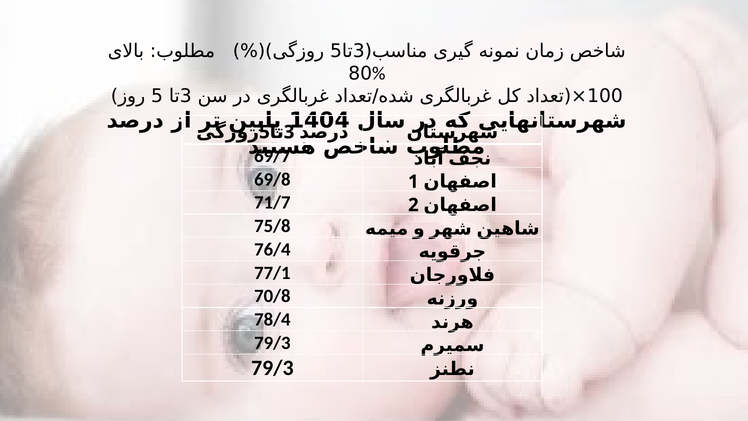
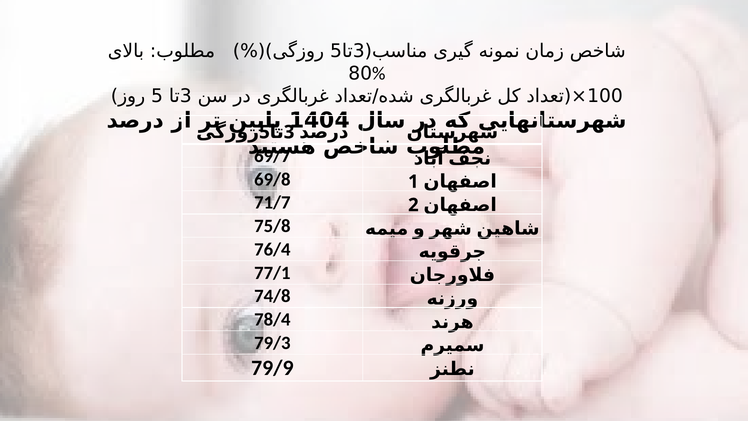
70/8: 70/8 -> 74/8
79/3 at (272, 368): 79/3 -> 79/9
